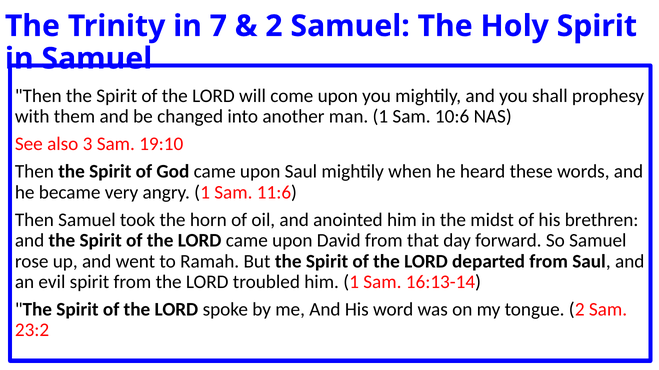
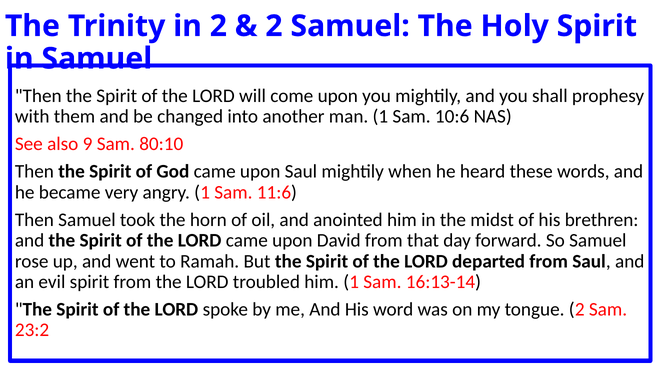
in 7: 7 -> 2
3: 3 -> 9
19:10: 19:10 -> 80:10
